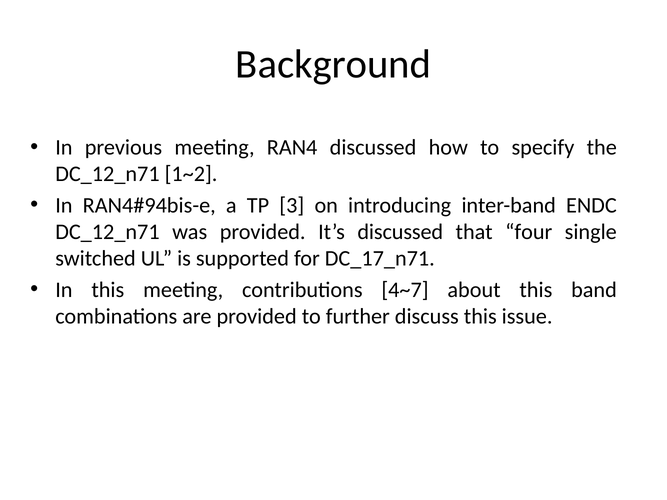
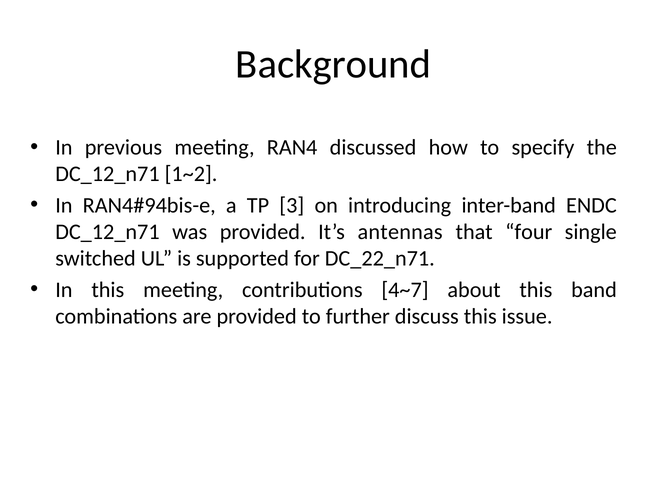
It’s discussed: discussed -> antennas
DC_17_n71: DC_17_n71 -> DC_22_n71
